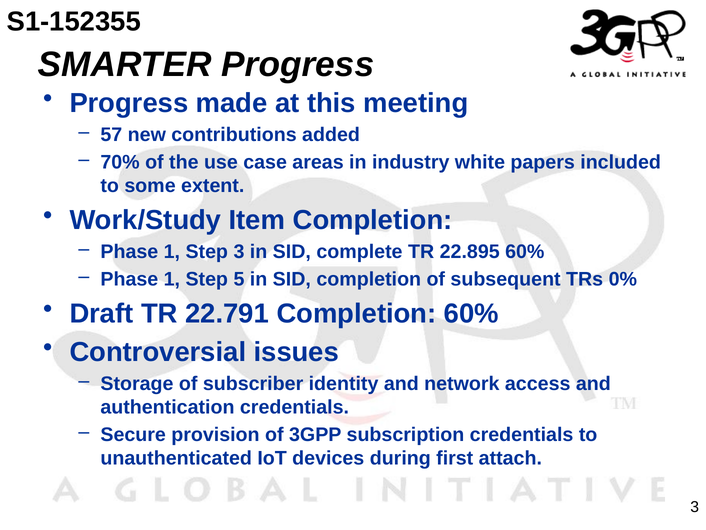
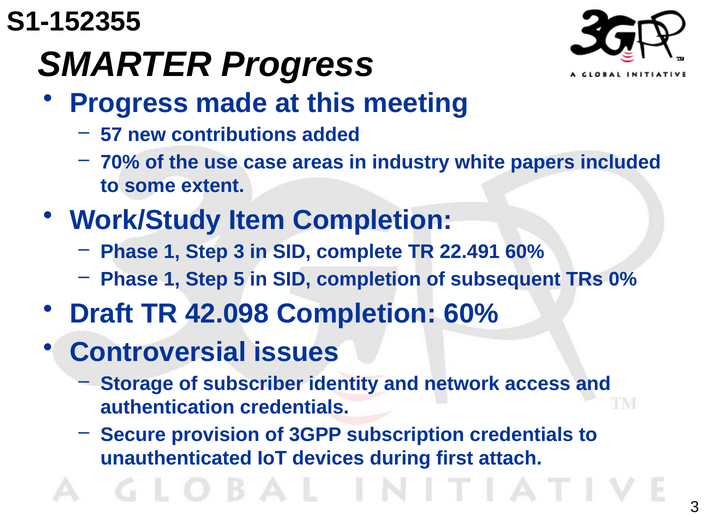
22.895: 22.895 -> 22.491
22.791: 22.791 -> 42.098
